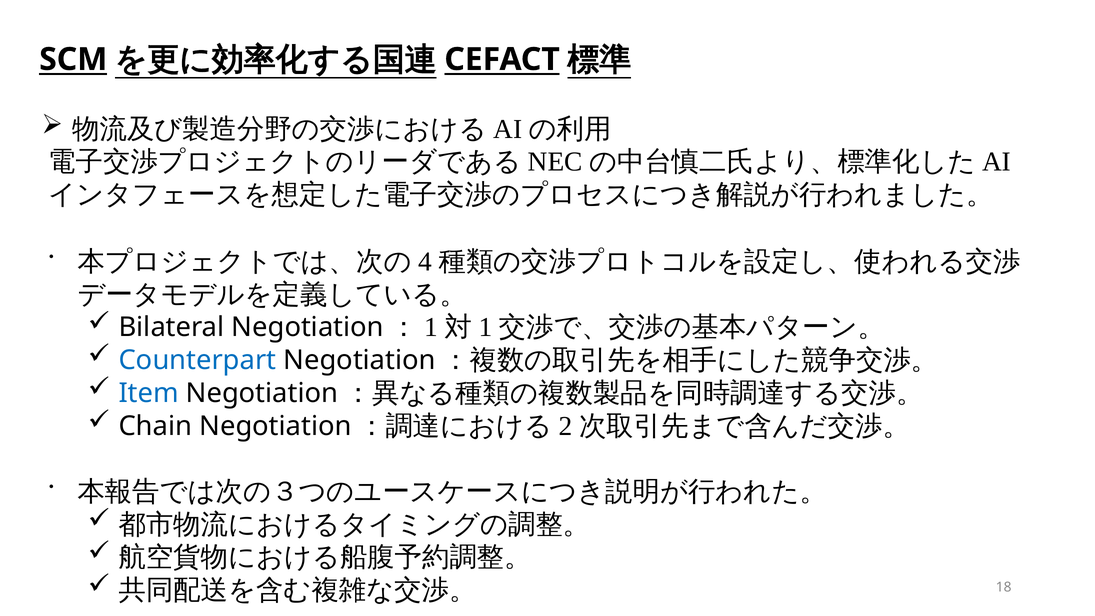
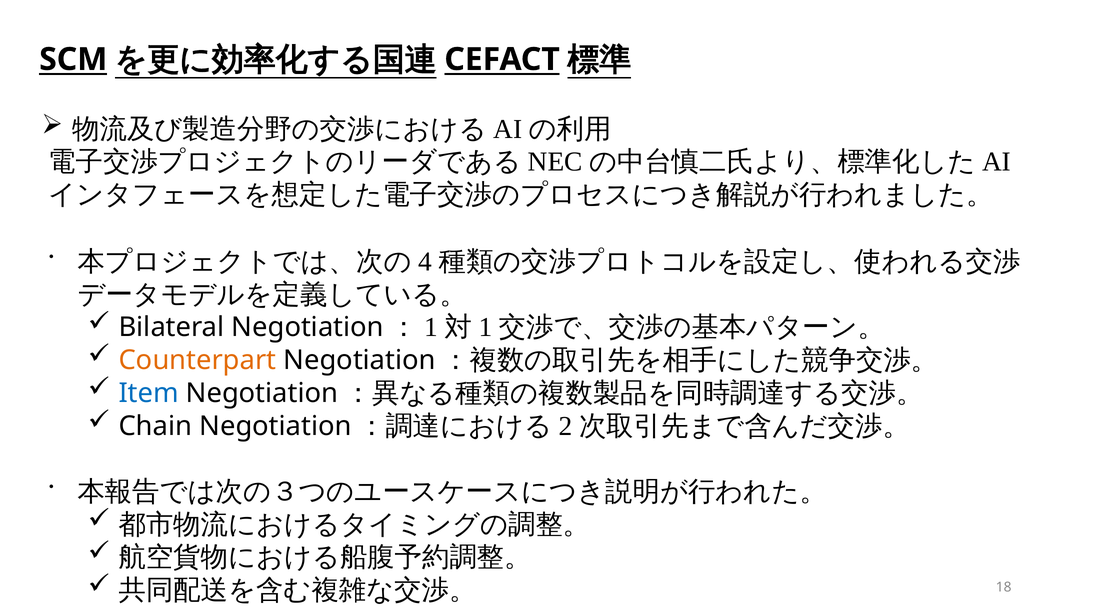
Counterpart colour: blue -> orange
